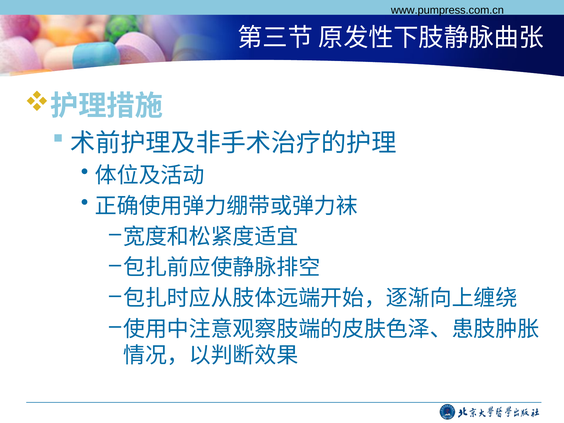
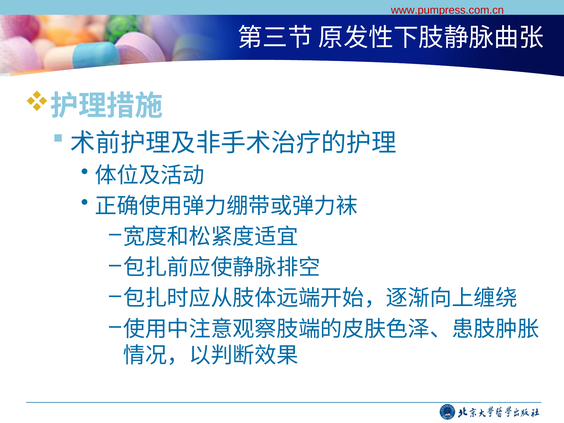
www.pumpress.com.cn colour: black -> red
